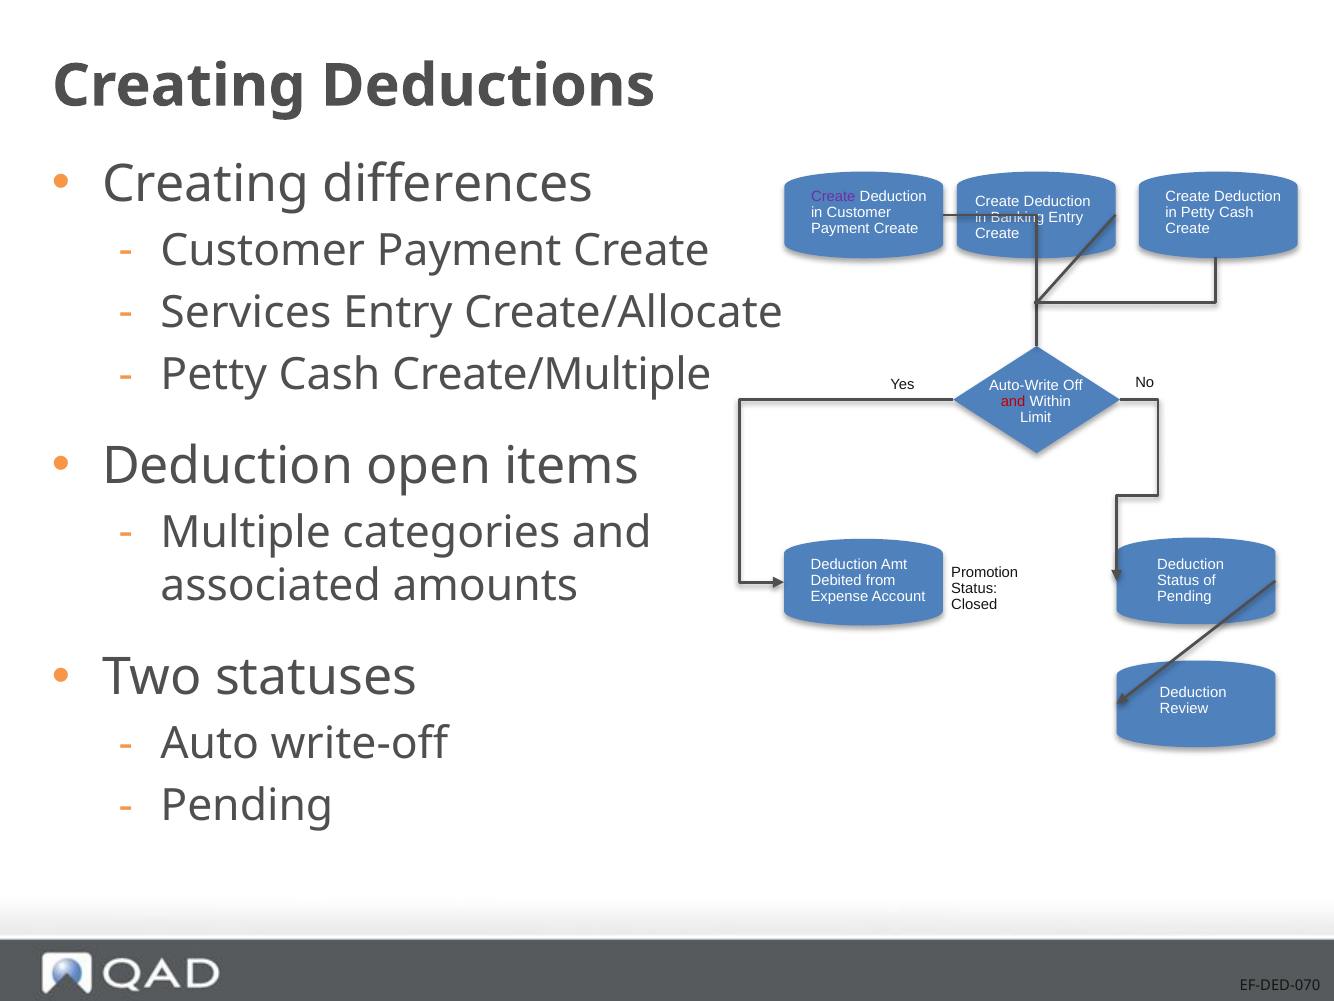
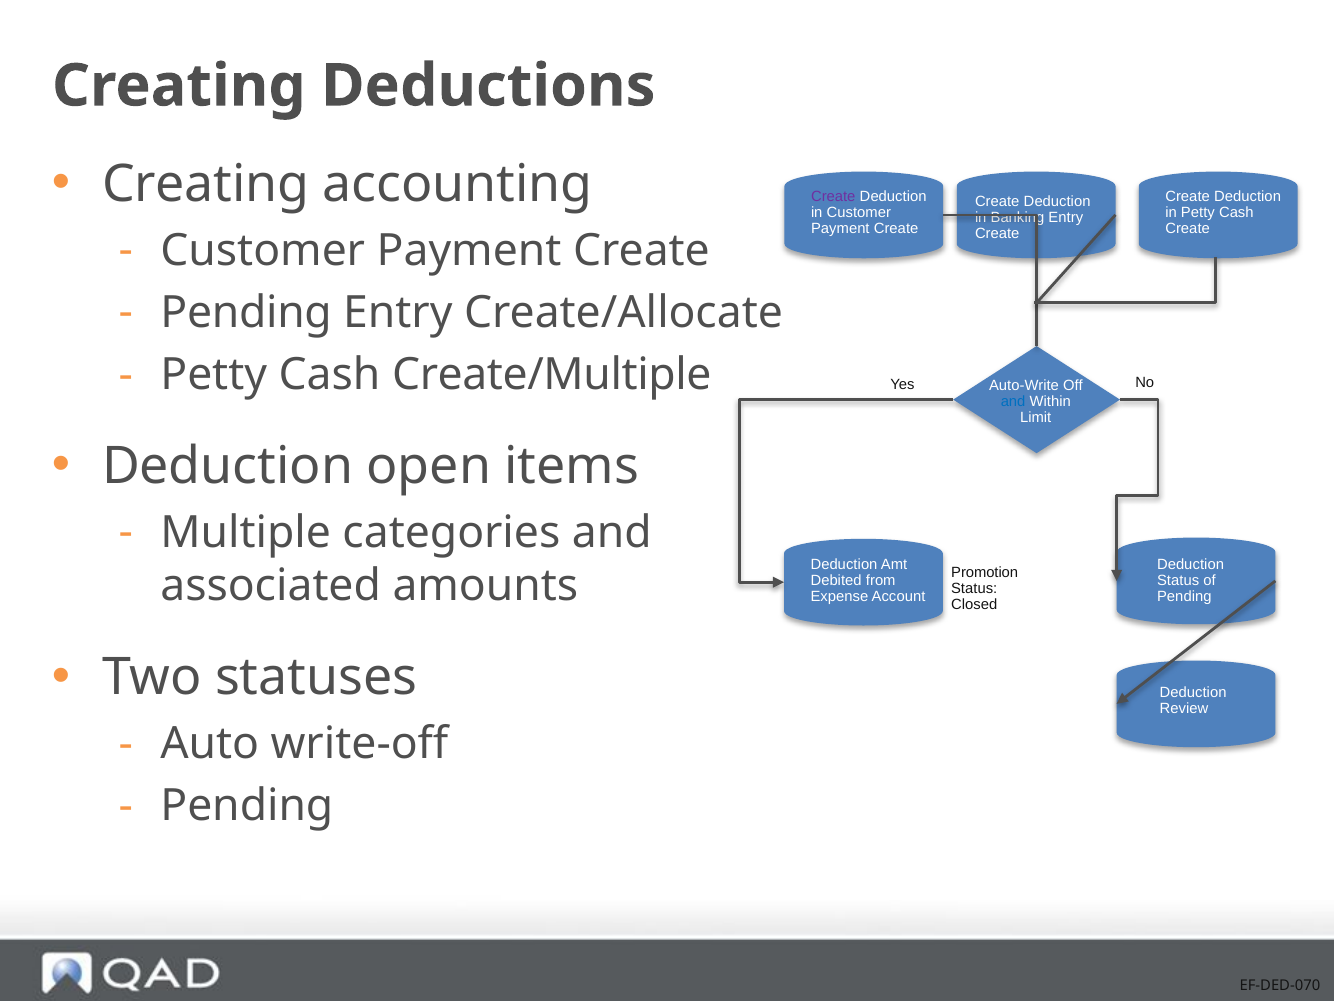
differences: differences -> accounting
Services at (246, 313): Services -> Pending
and at (1013, 401) colour: red -> blue
